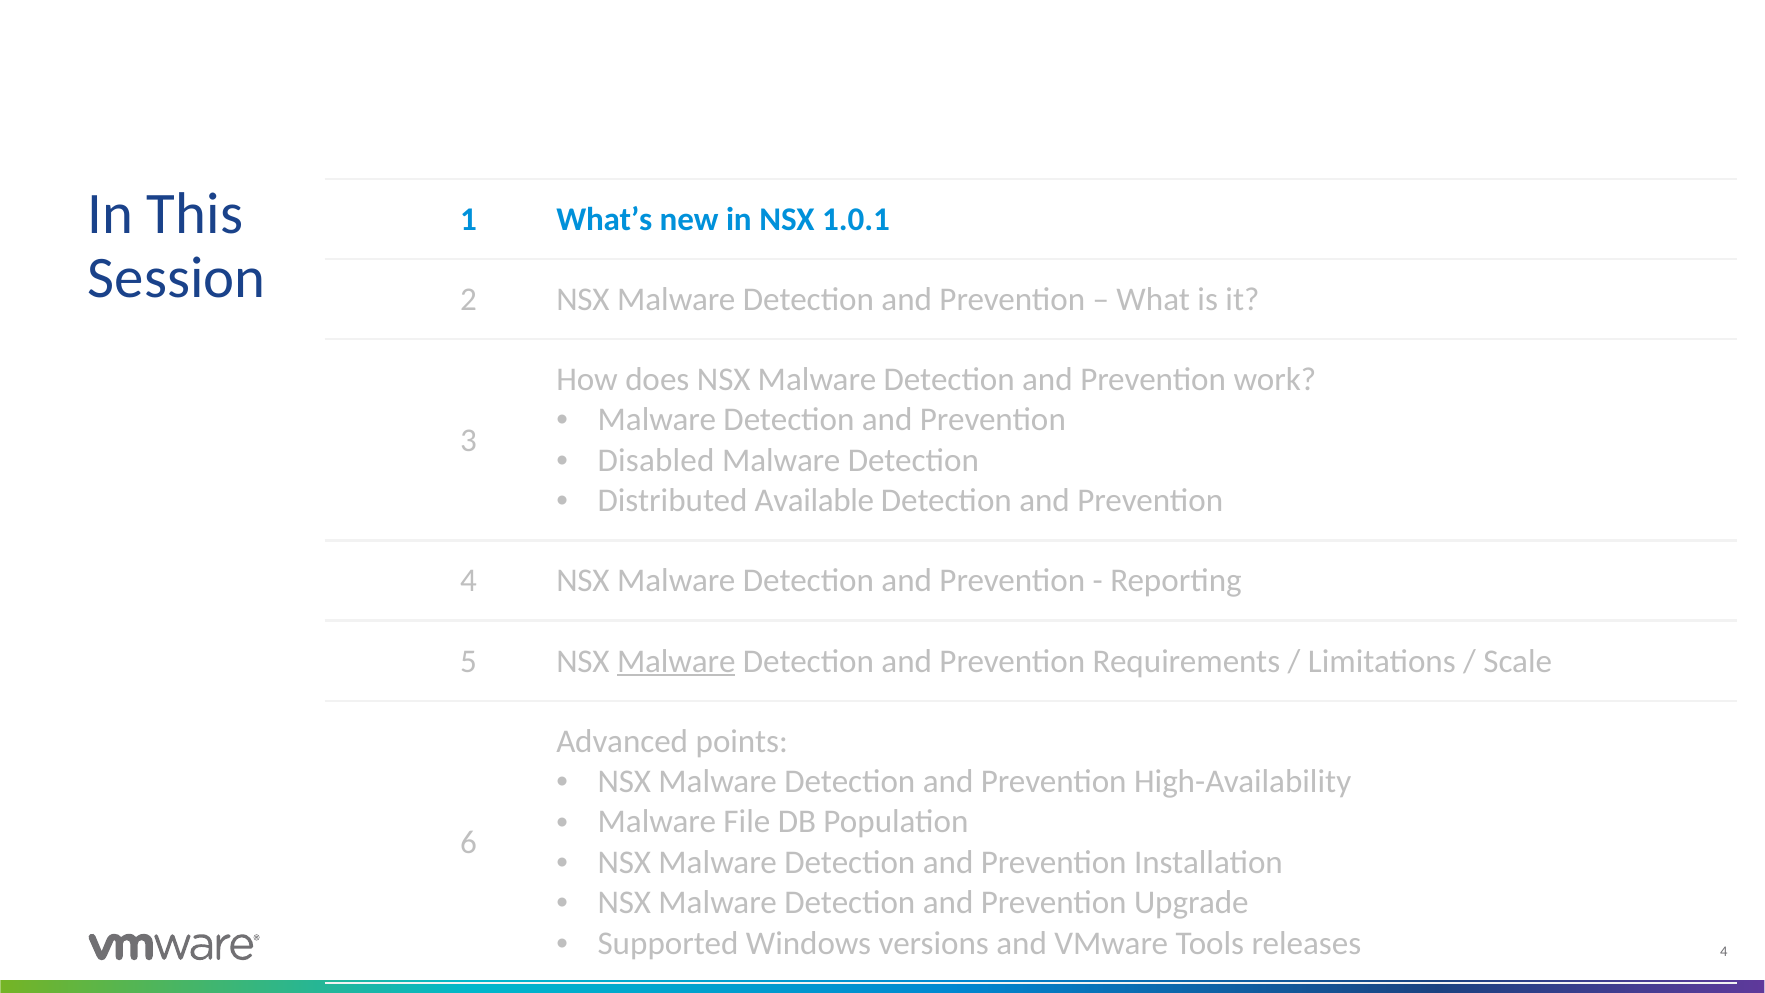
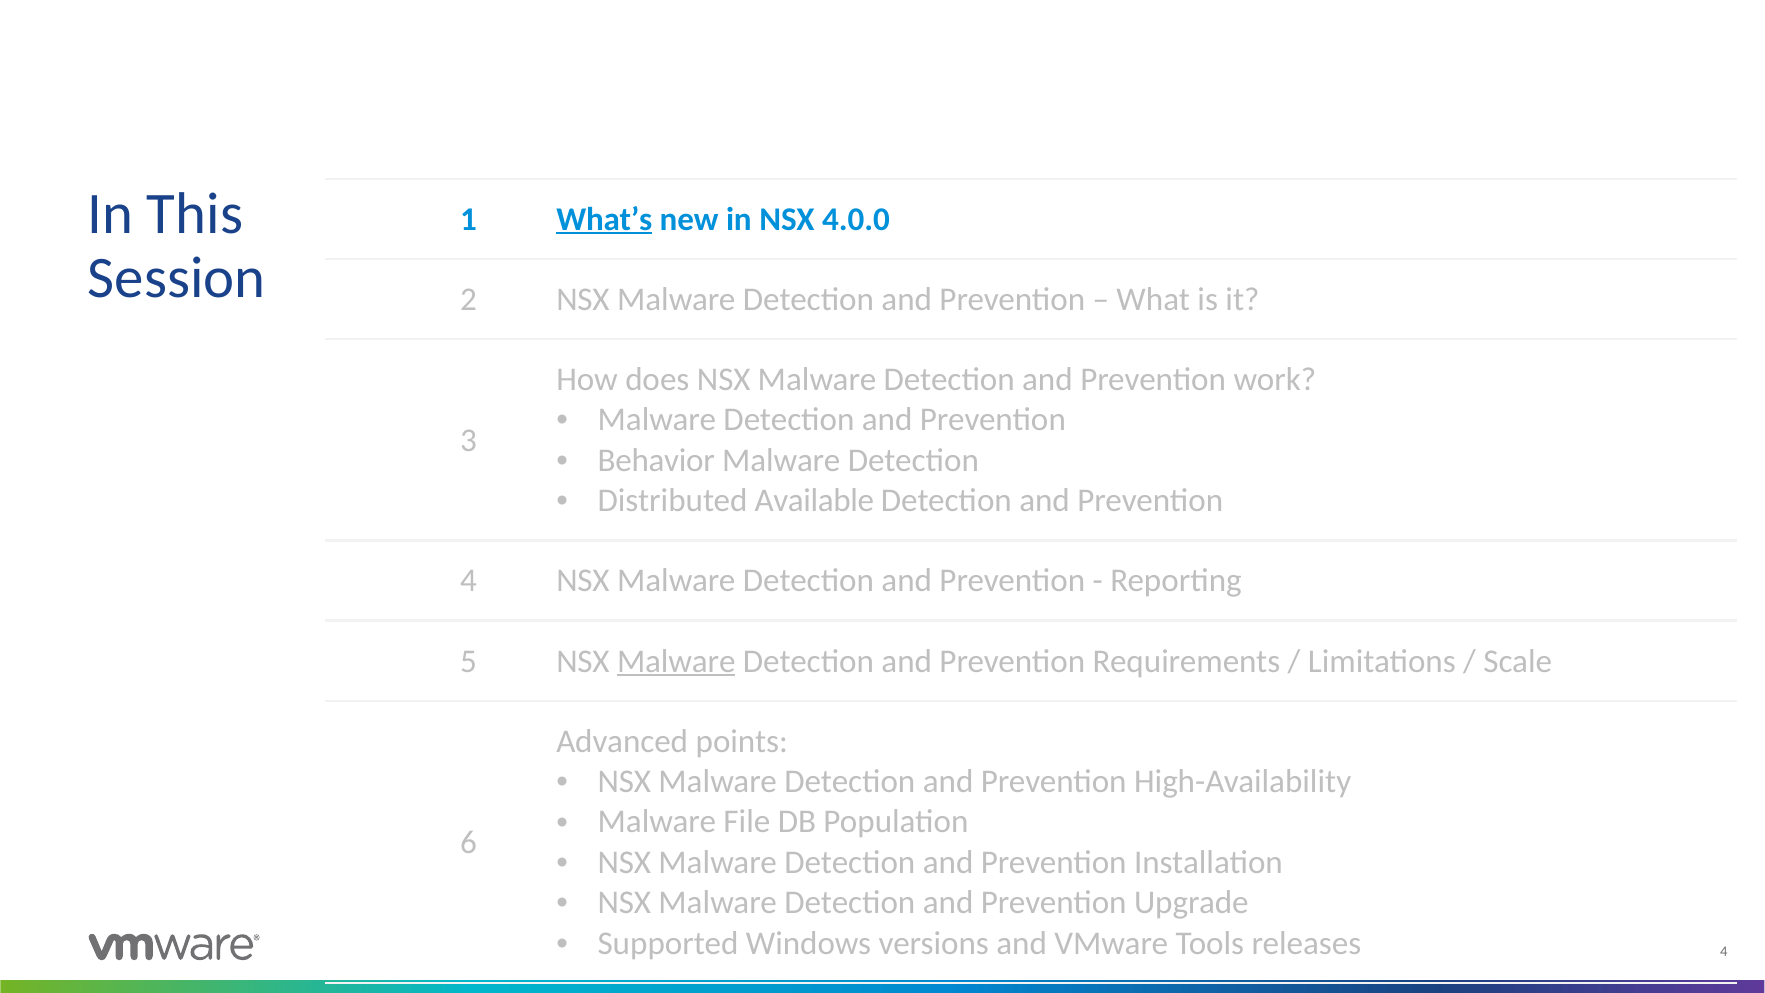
What’s underline: none -> present
1.0.1: 1.0.1 -> 4.0.0
Disabled: Disabled -> Behavior
